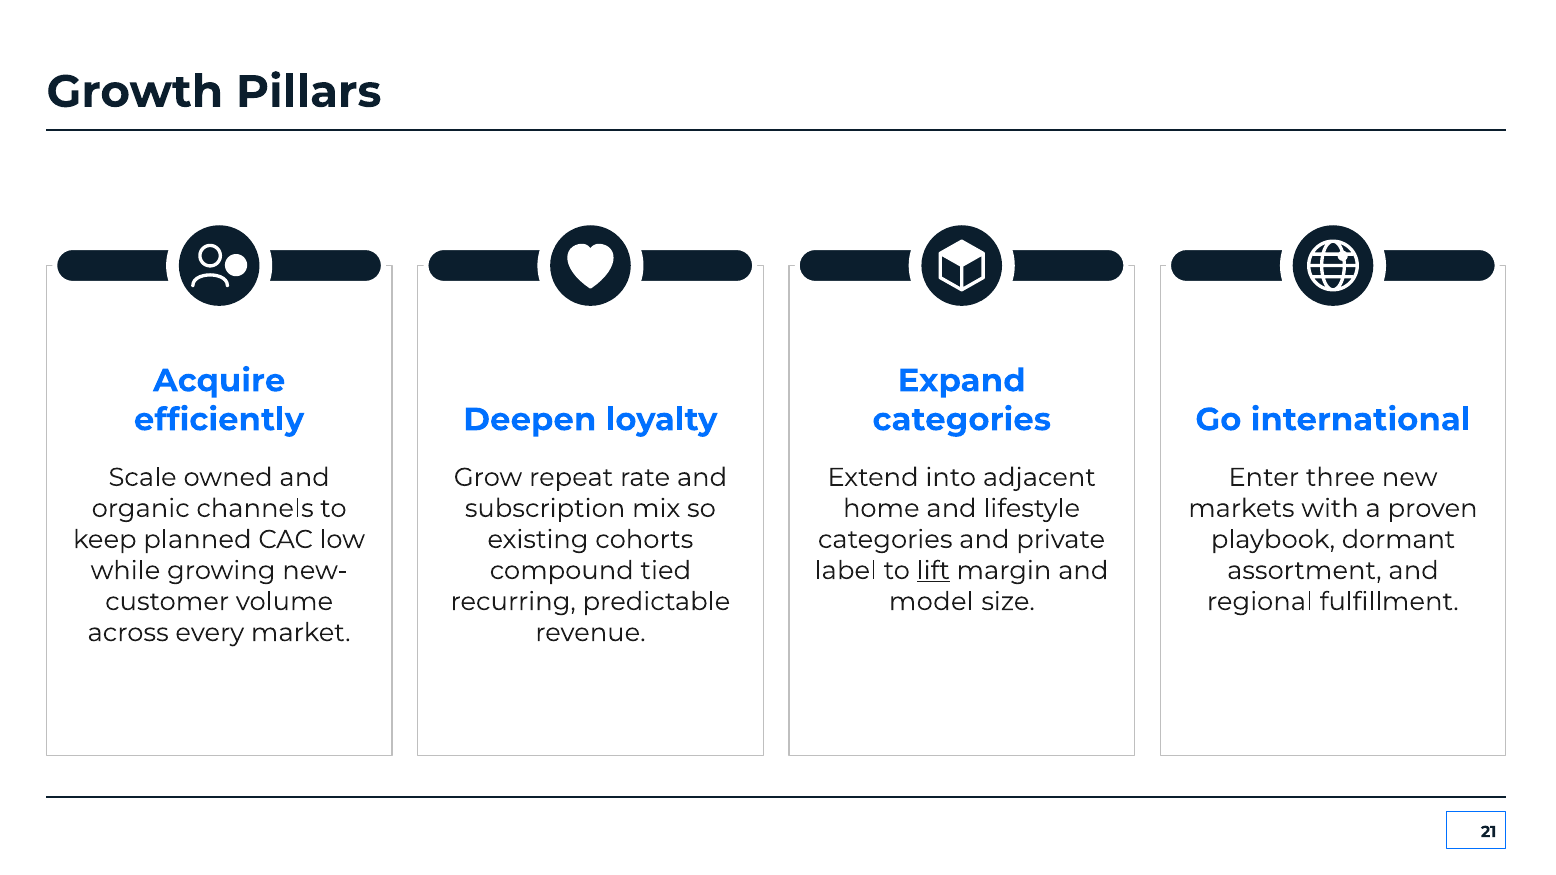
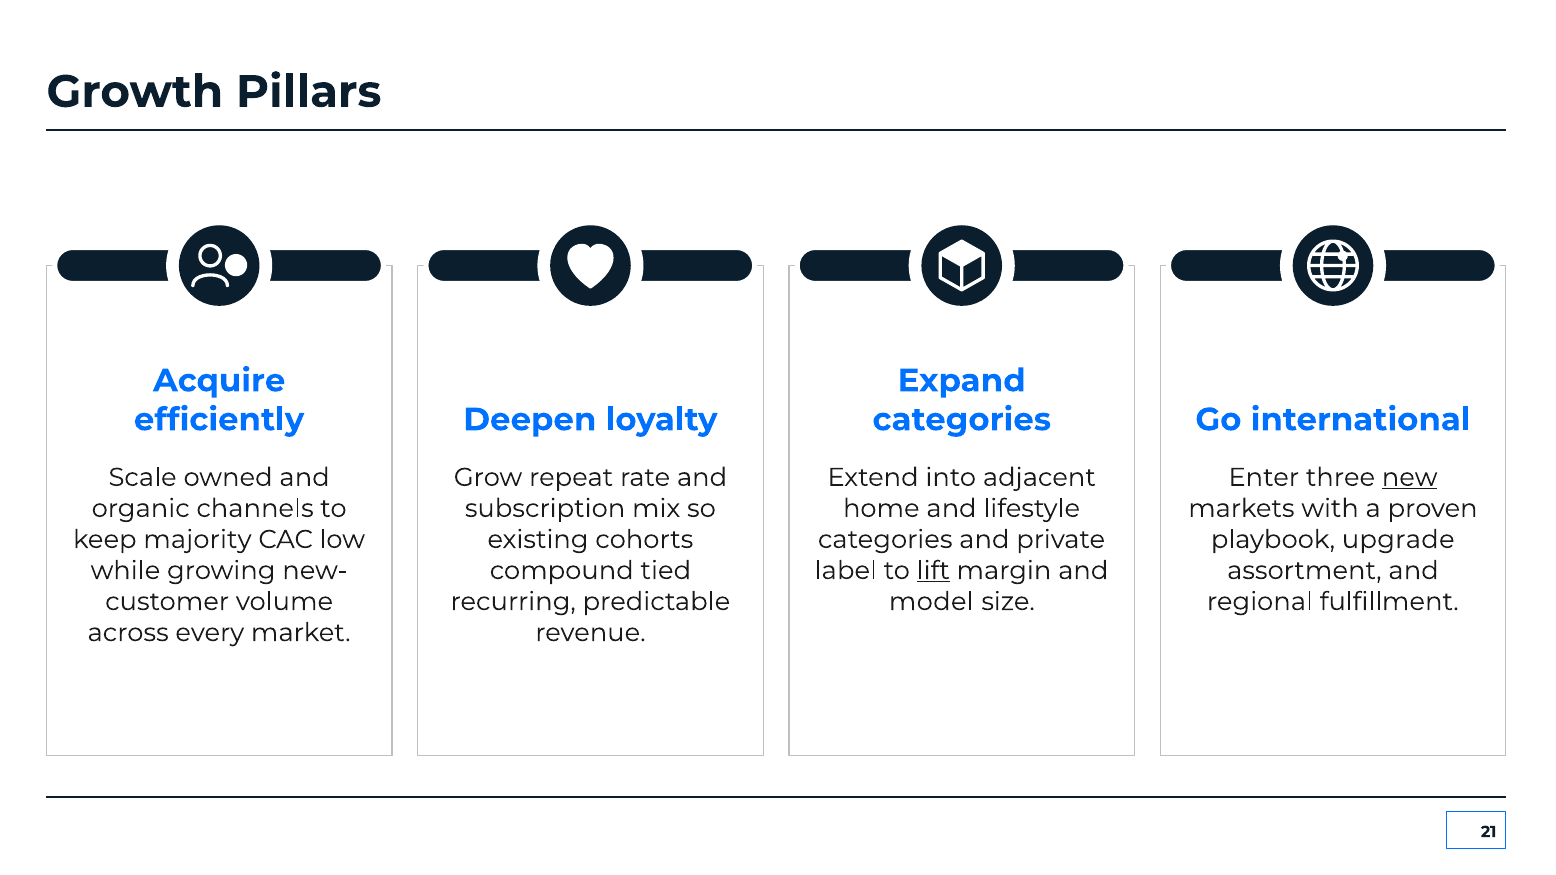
new underline: none -> present
planned: planned -> majority
dormant: dormant -> upgrade
